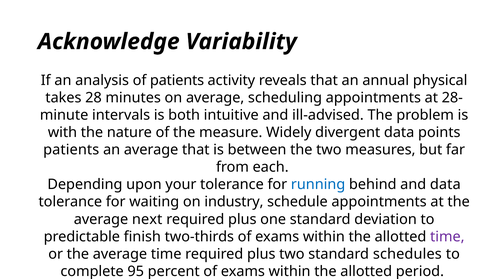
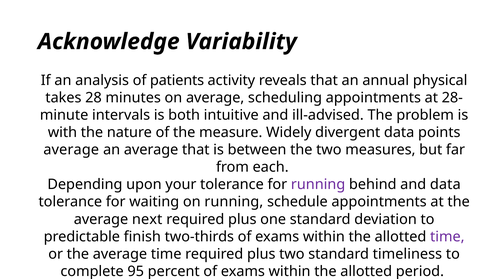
patients at (71, 150): patients -> average
running at (318, 185) colour: blue -> purple
on industry: industry -> running
schedules: schedules -> timeliness
